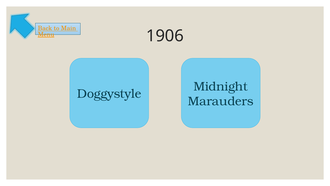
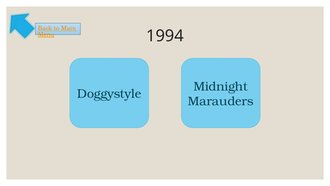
1906: 1906 -> 1994
